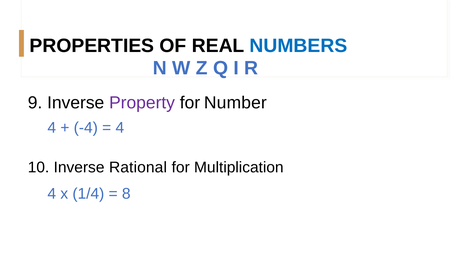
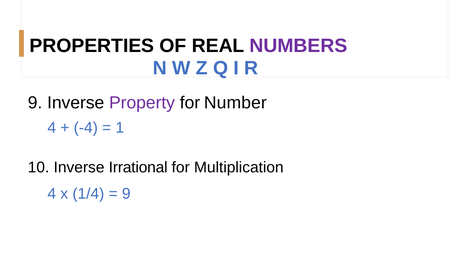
NUMBERS colour: blue -> purple
4 at (120, 128): 4 -> 1
Rational: Rational -> Irrational
8 at (126, 194): 8 -> 9
